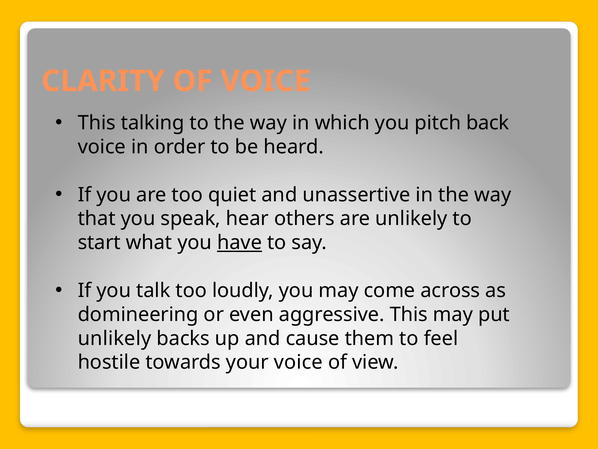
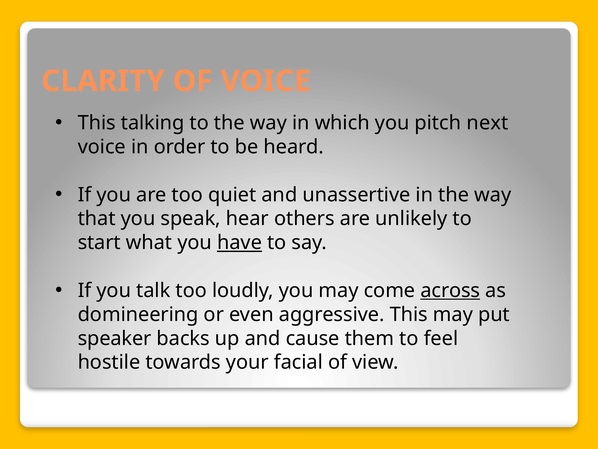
back: back -> next
across underline: none -> present
unlikely at (114, 338): unlikely -> speaker
your voice: voice -> facial
